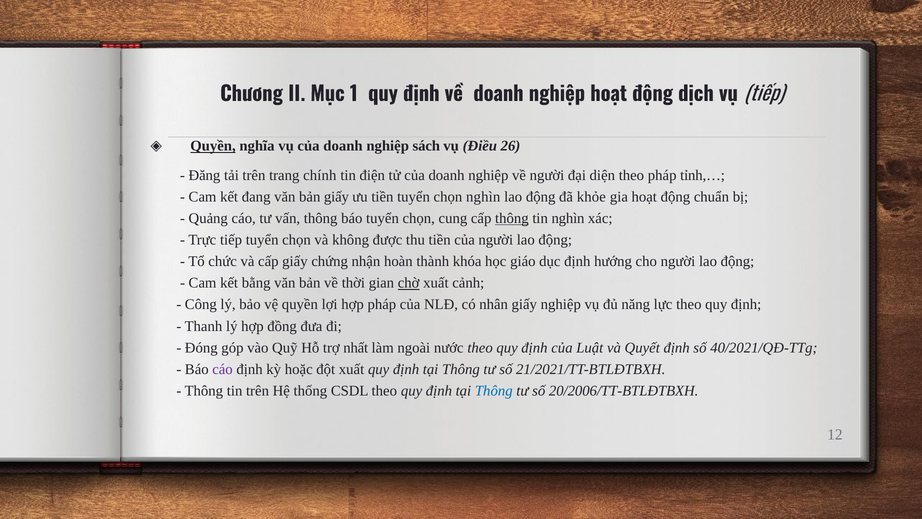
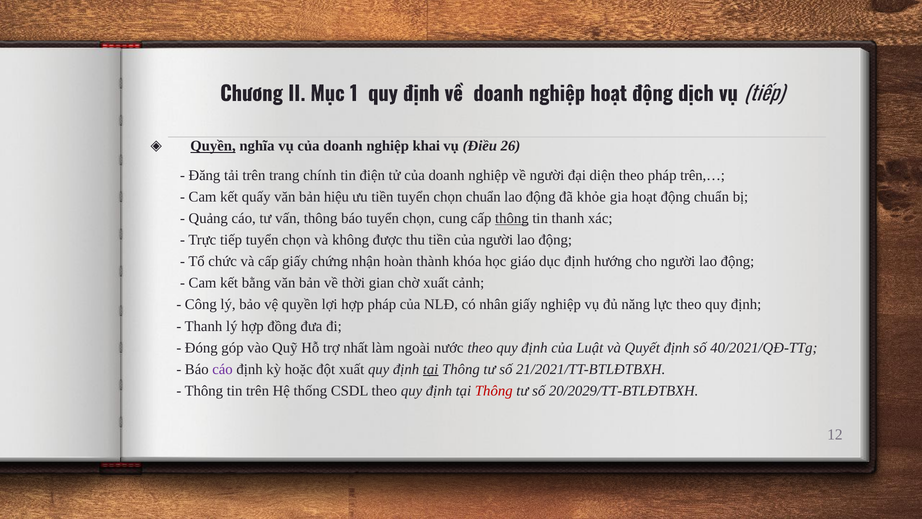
sách: sách -> khai
tỉnh,…: tỉnh,… -> trên,…
đang: đang -> quấy
bản giấy: giấy -> hiệu
chọn nghìn: nghìn -> chuẩn
tin nghìn: nghìn -> thanh
chờ underline: present -> none
tại at (431, 369) underline: none -> present
Thông at (494, 391) colour: blue -> red
20/2006/TT-BTLĐTBXH: 20/2006/TT-BTLĐTBXH -> 20/2029/TT-BTLĐTBXH
